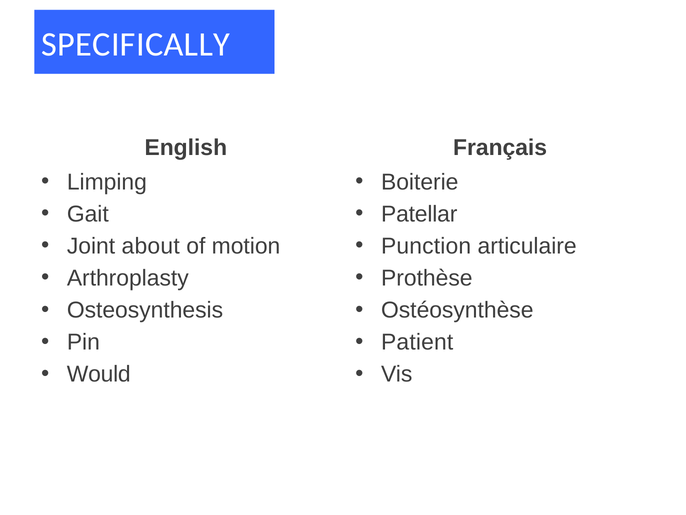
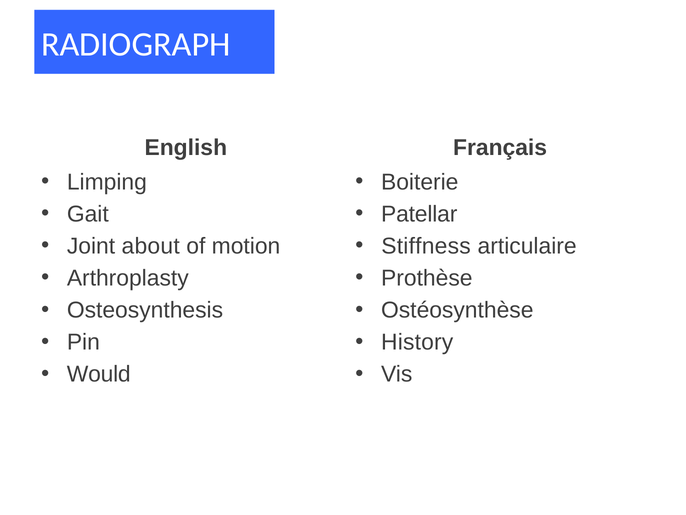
SPECIFICALLY: SPECIFICALLY -> RADIOGRAPH
Punction: Punction -> Stiffness
Patient: Patient -> History
